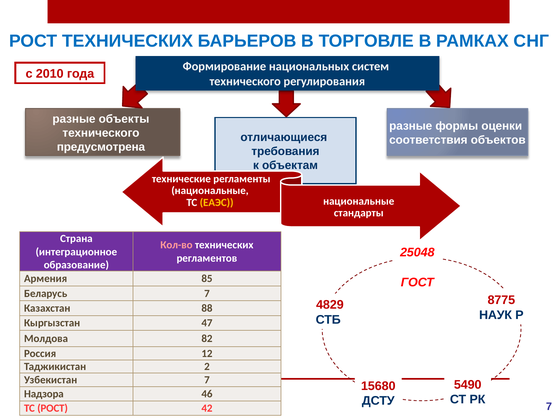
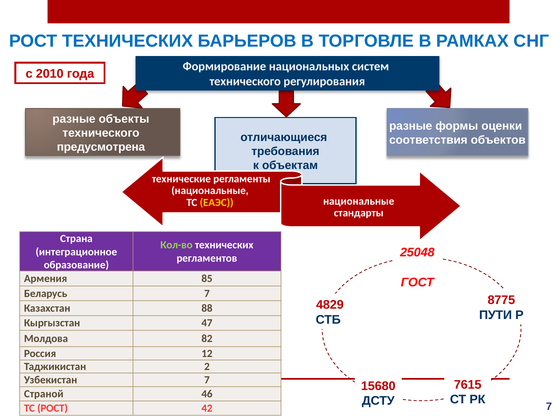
Кол-во colour: pink -> light green
НАУК: НАУК -> ПУТИ
5490: 5490 -> 7615
Надзора: Надзора -> Страной
